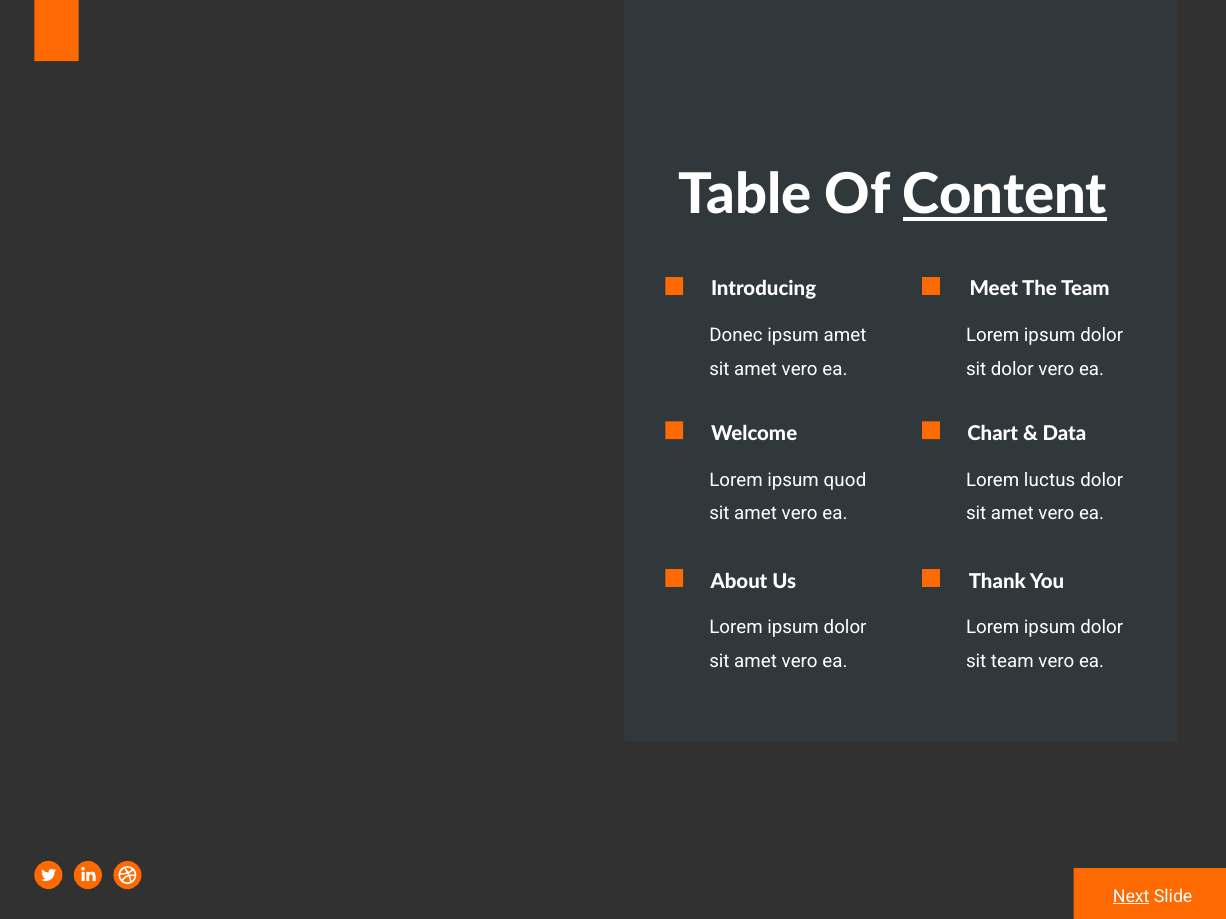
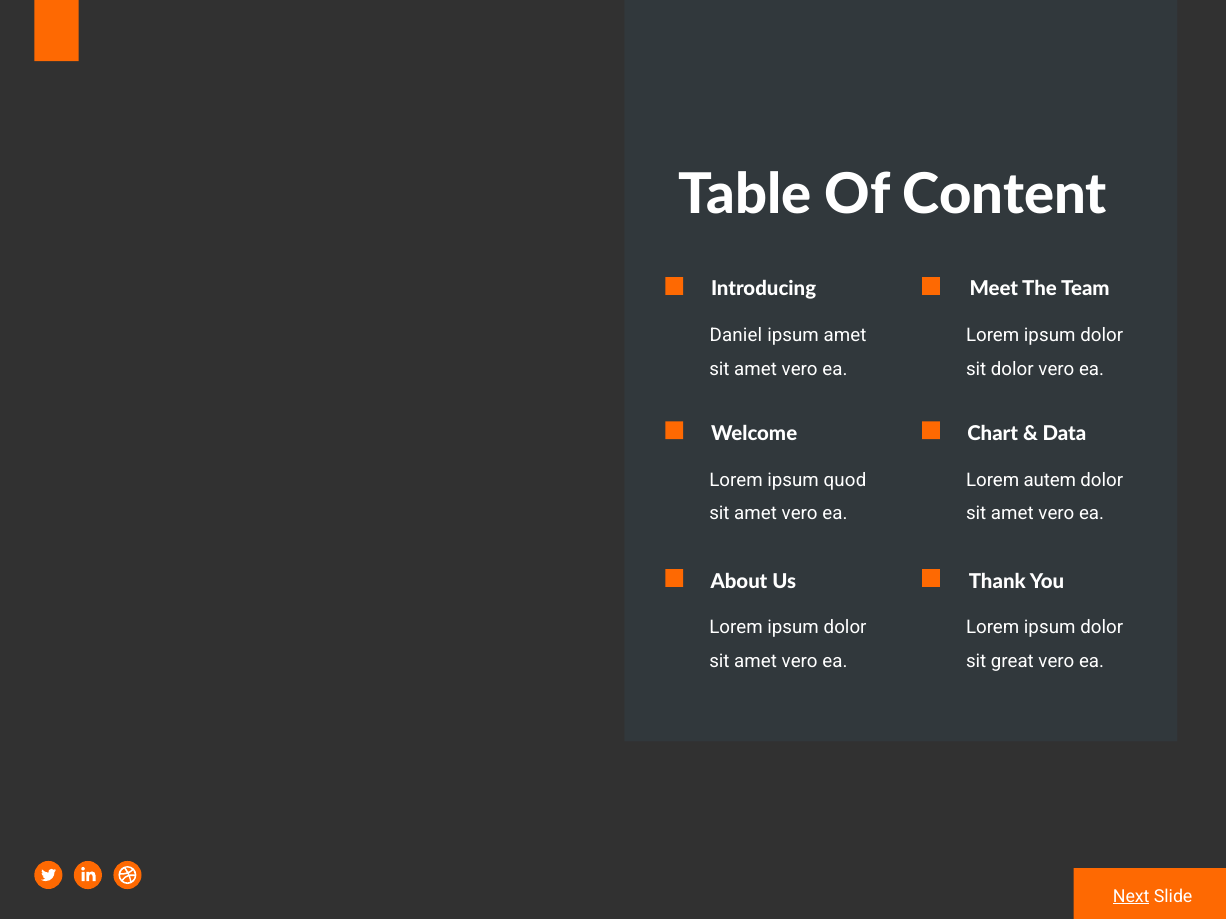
Content underline: present -> none
Donec: Donec -> Daniel
luctus: luctus -> autem
sit team: team -> great
